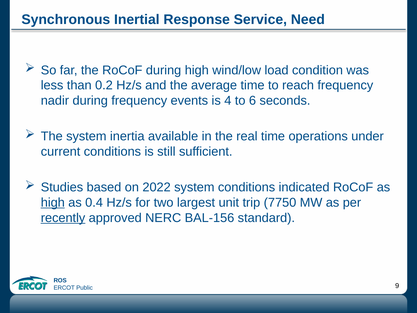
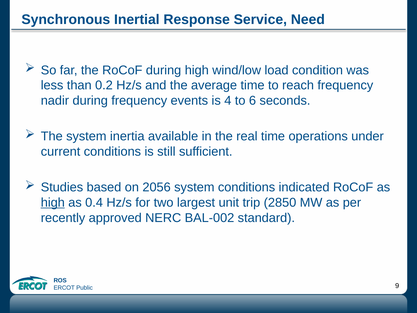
2022: 2022 -> 2056
7750: 7750 -> 2850
recently underline: present -> none
BAL-156: BAL-156 -> BAL-002
